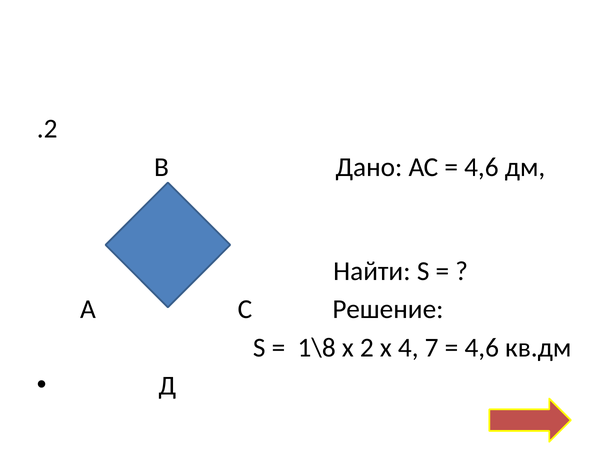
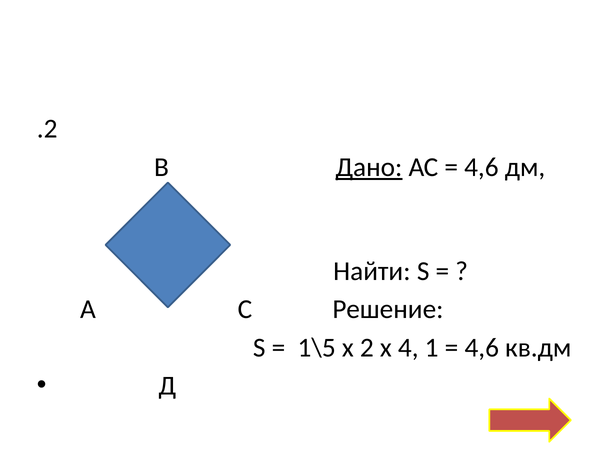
Дано underline: none -> present
1\8: 1\8 -> 1\5
7: 7 -> 1
